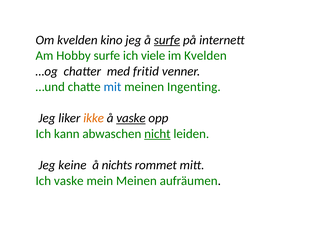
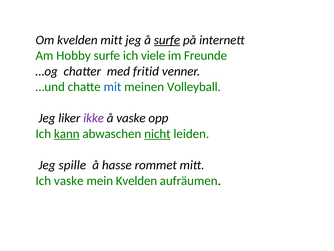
kvelden kino: kino -> mitt
im Kvelden: Kvelden -> Freunde
Ingenting: Ingenting -> Volleyball
ikke colour: orange -> purple
vaske at (131, 118) underline: present -> none
kann underline: none -> present
keine: keine -> spille
nichts: nichts -> hasse
mein Meinen: Meinen -> Kvelden
